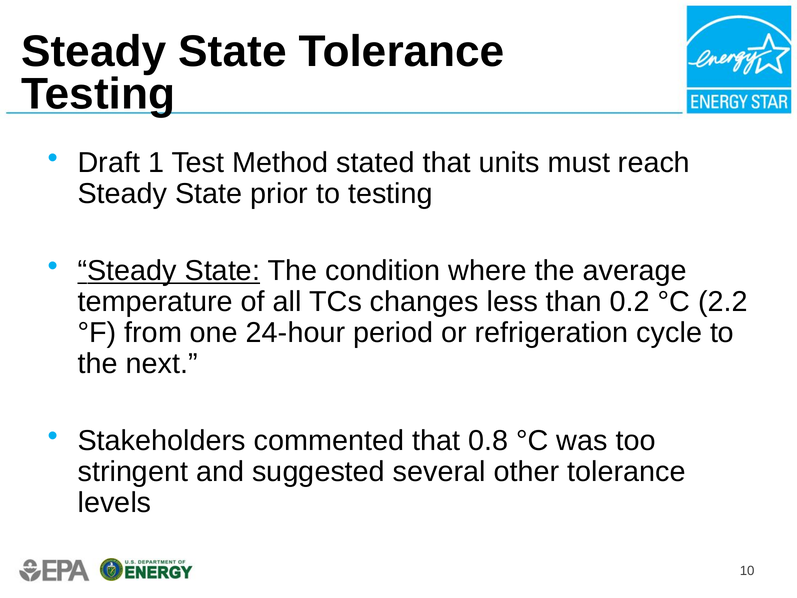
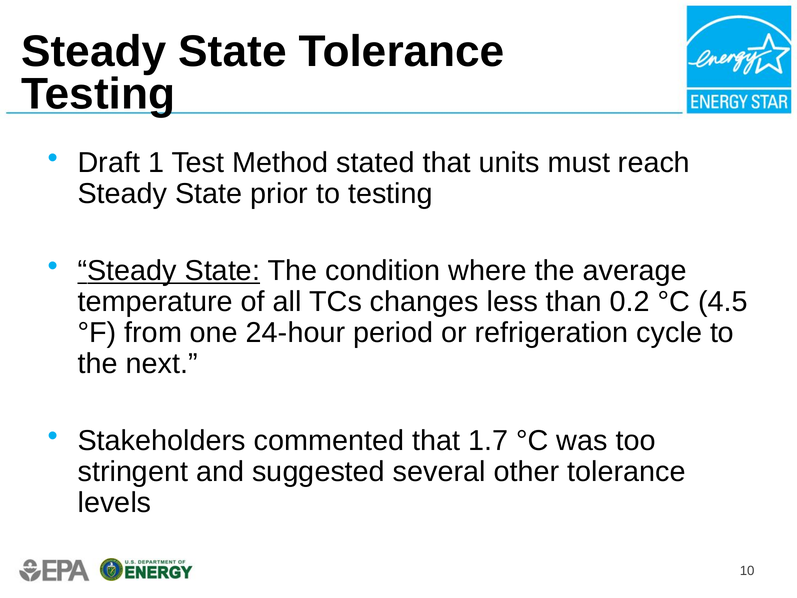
2.2: 2.2 -> 4.5
0.8: 0.8 -> 1.7
